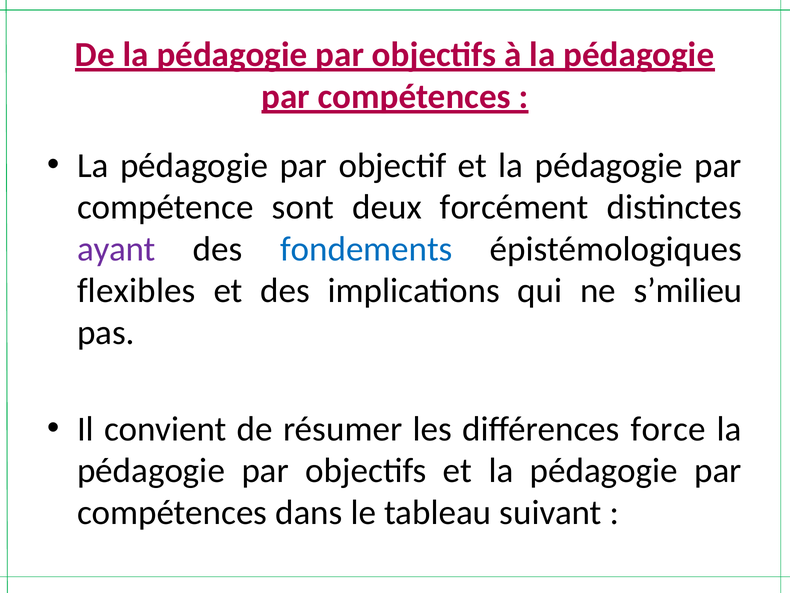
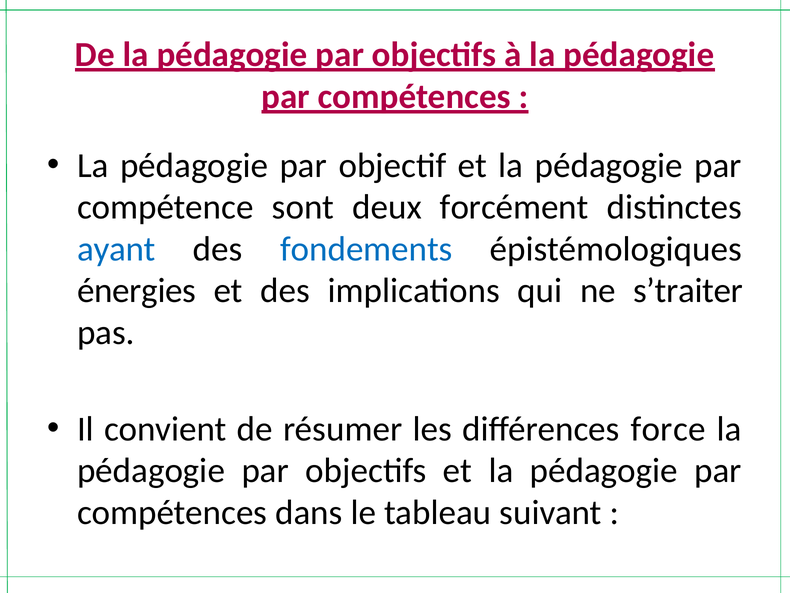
ayant colour: purple -> blue
flexibles: flexibles -> énergies
s’milieu: s’milieu -> s’traiter
